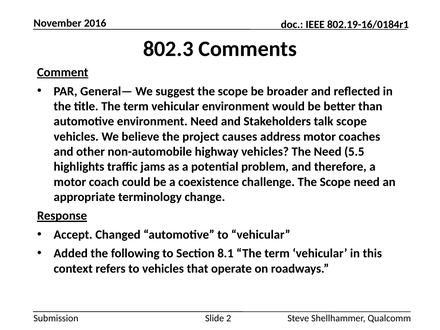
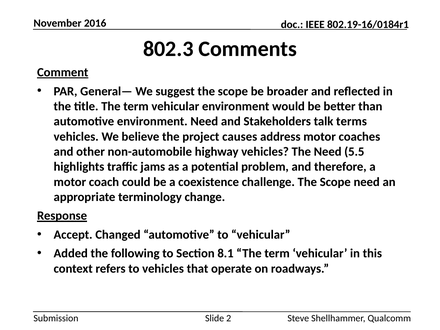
talk scope: scope -> terms
